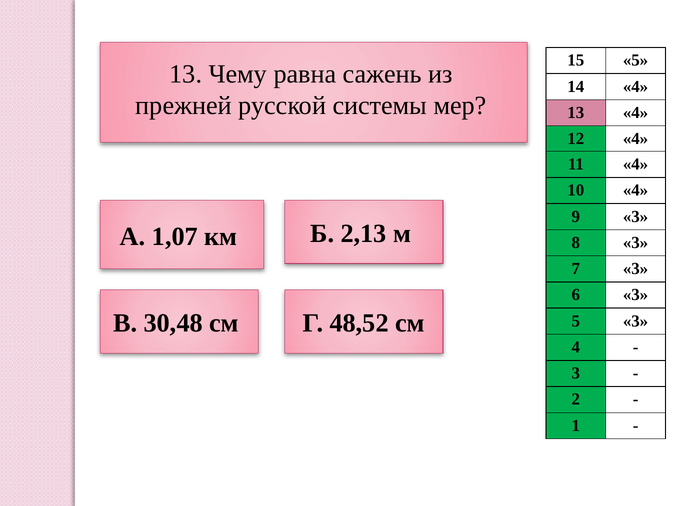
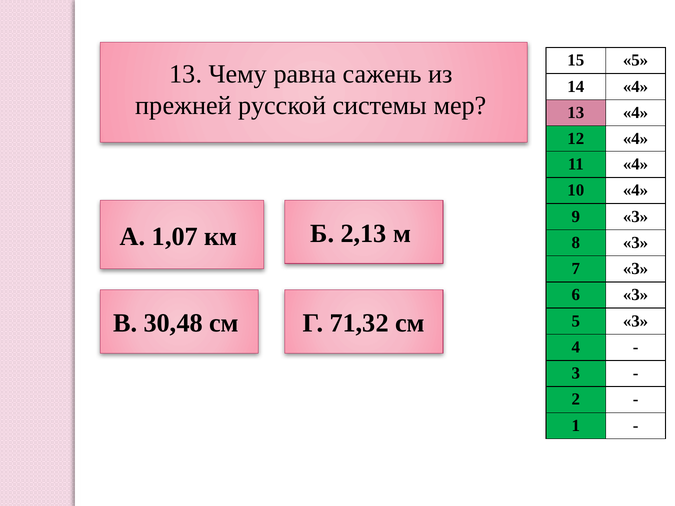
48,52: 48,52 -> 71,32
